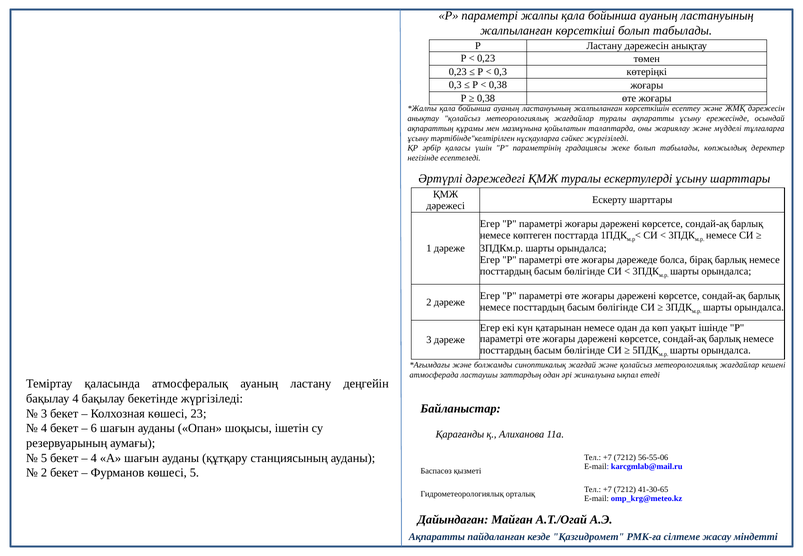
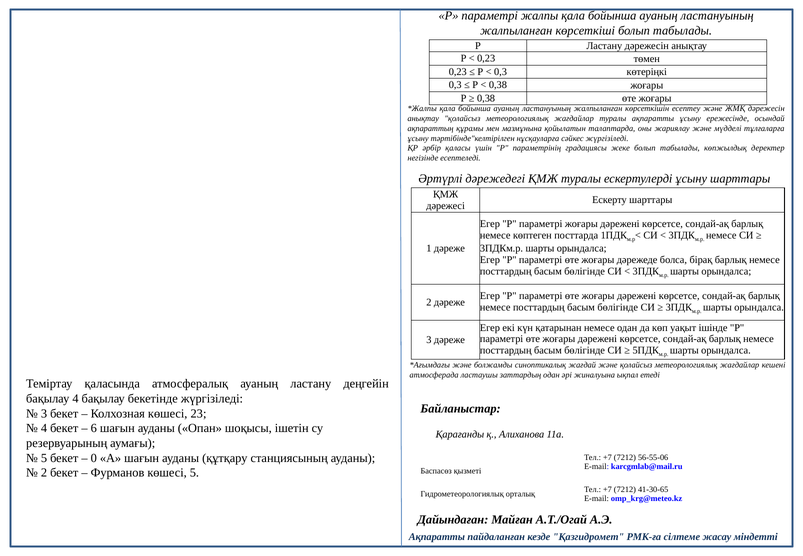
4 at (94, 458): 4 -> 0
